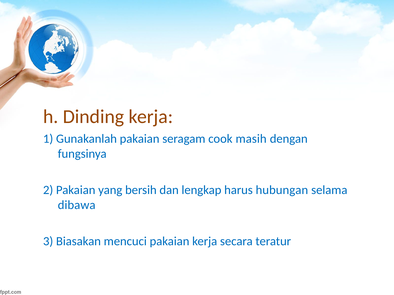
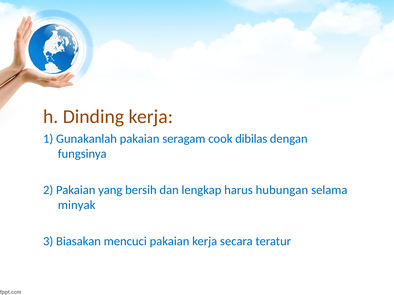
masih: masih -> dibilas
dibawa: dibawa -> minyak
